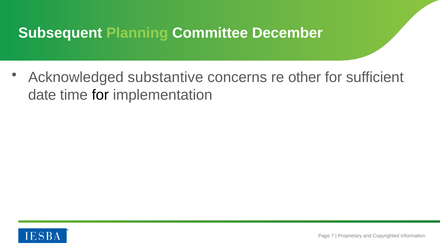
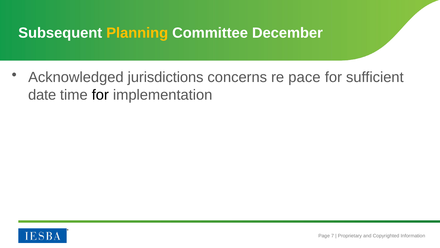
Planning colour: light green -> yellow
substantive: substantive -> jurisdictions
other: other -> pace
